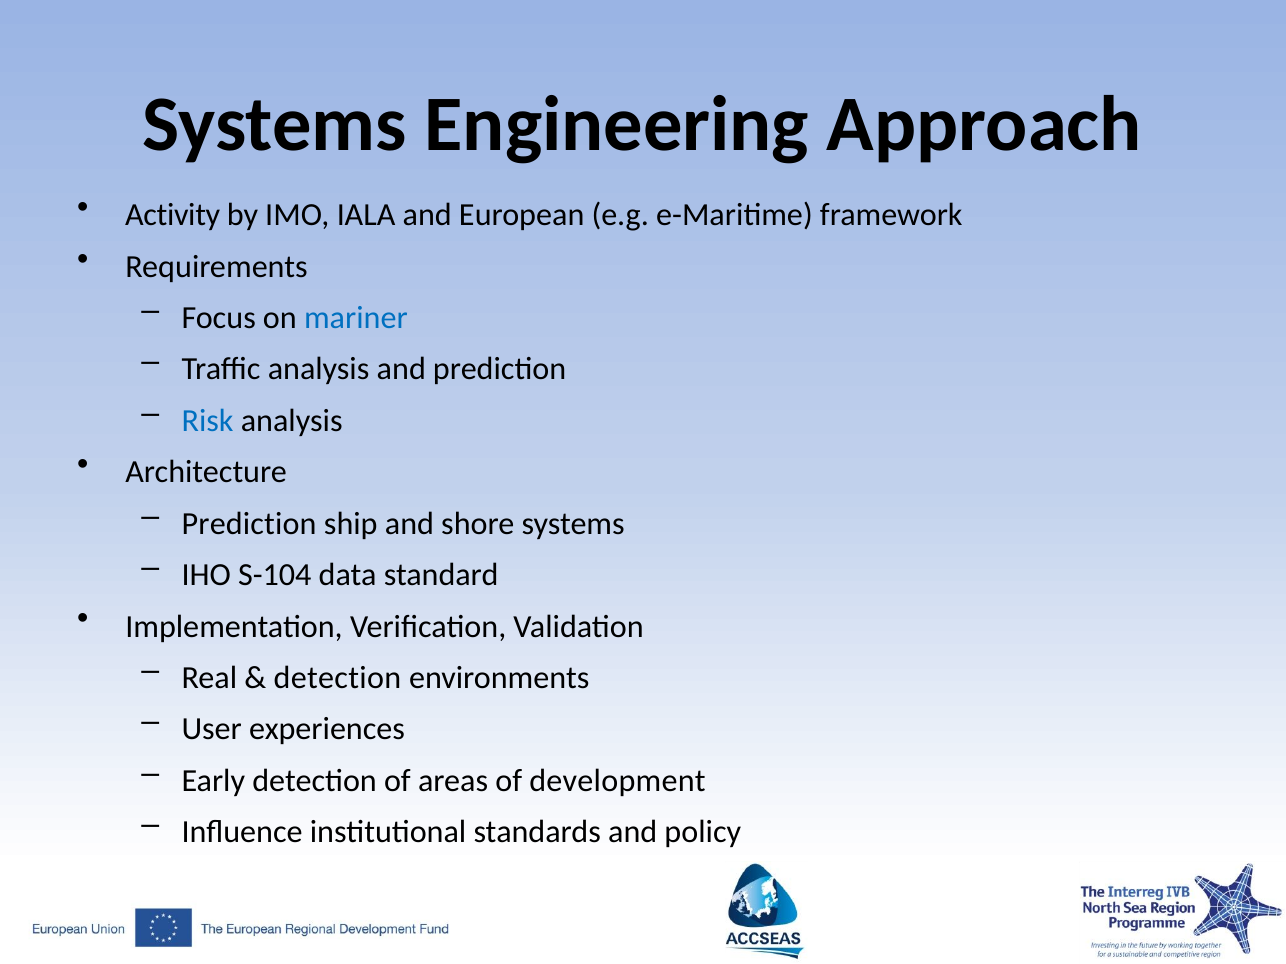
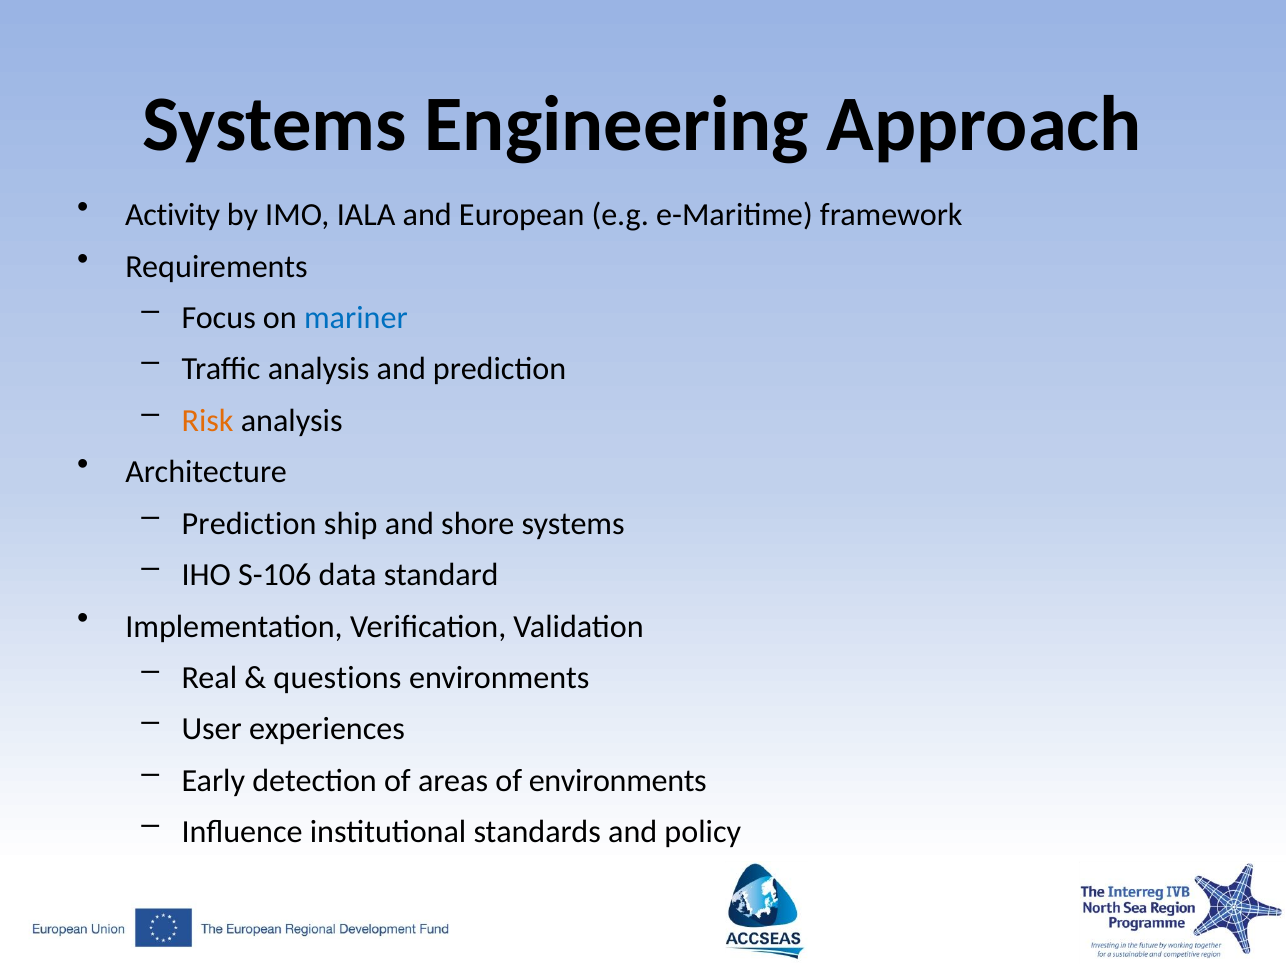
Risk colour: blue -> orange
S-104: S-104 -> S-106
detection at (337, 678): detection -> questions
of development: development -> environments
